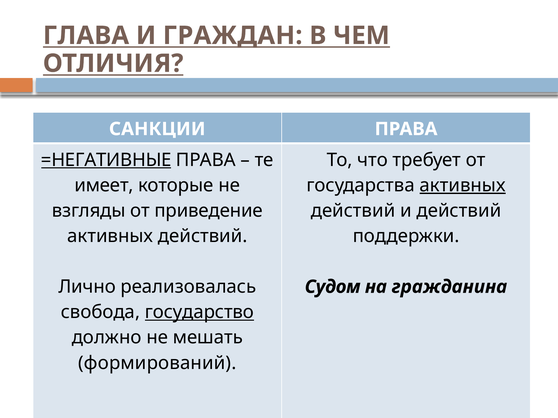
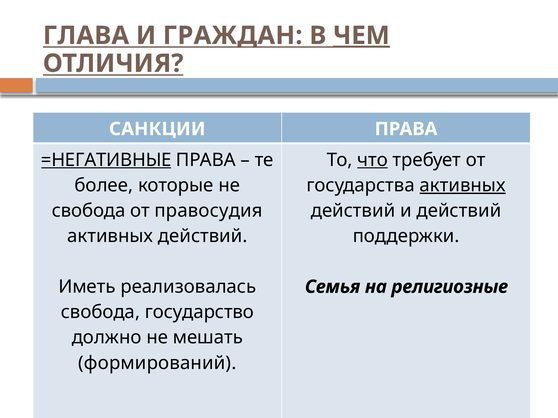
ЧЕМ underline: none -> present
что underline: none -> present
имеет: имеет -> более
взгляды at (89, 211): взгляды -> свобода
приведение: приведение -> правосудия
Лично: Лично -> Иметь
Судом: Судом -> Семья
гражданина: гражданина -> религиозные
государство underline: present -> none
